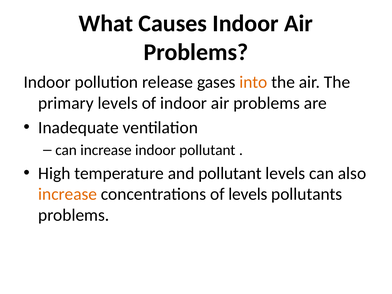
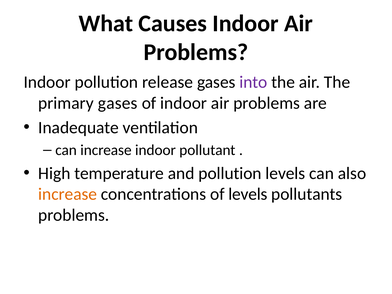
into colour: orange -> purple
primary levels: levels -> gases
and pollutant: pollutant -> pollution
